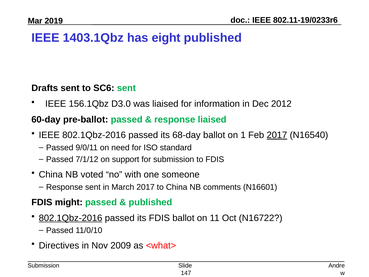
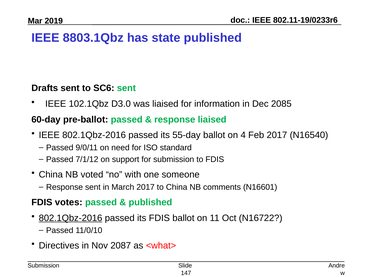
1403.1Qbz: 1403.1Qbz -> 8803.1Qbz
eight: eight -> state
156.1Qbz: 156.1Qbz -> 102.1Qbz
2012: 2012 -> 2085
68-day: 68-day -> 55-day
1: 1 -> 4
2017 at (277, 135) underline: present -> none
might: might -> votes
2009: 2009 -> 2087
